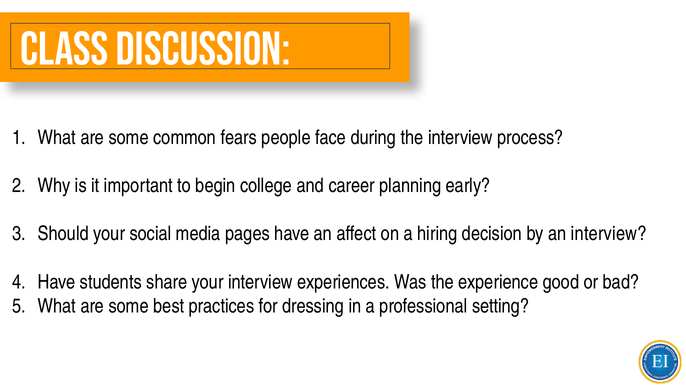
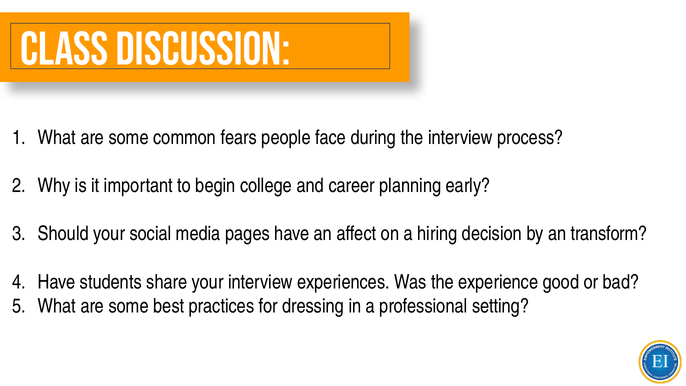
an interview: interview -> transform
